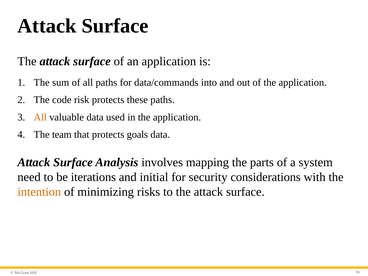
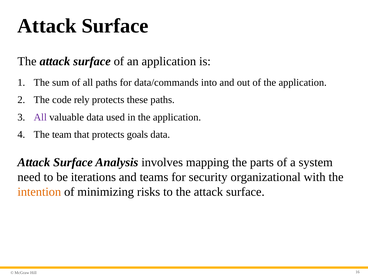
risk: risk -> rely
All at (40, 117) colour: orange -> purple
initial: initial -> teams
considerations: considerations -> organizational
